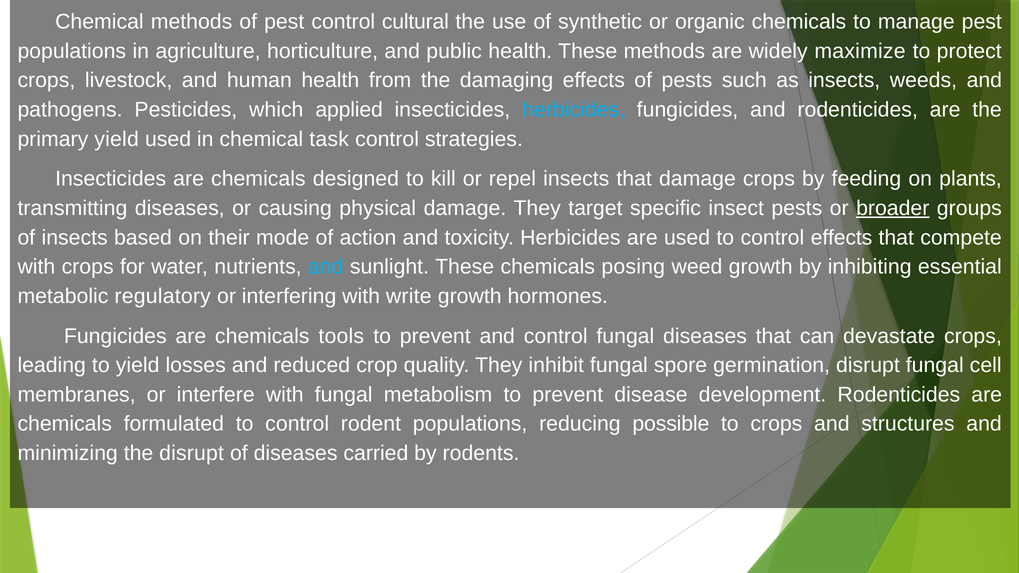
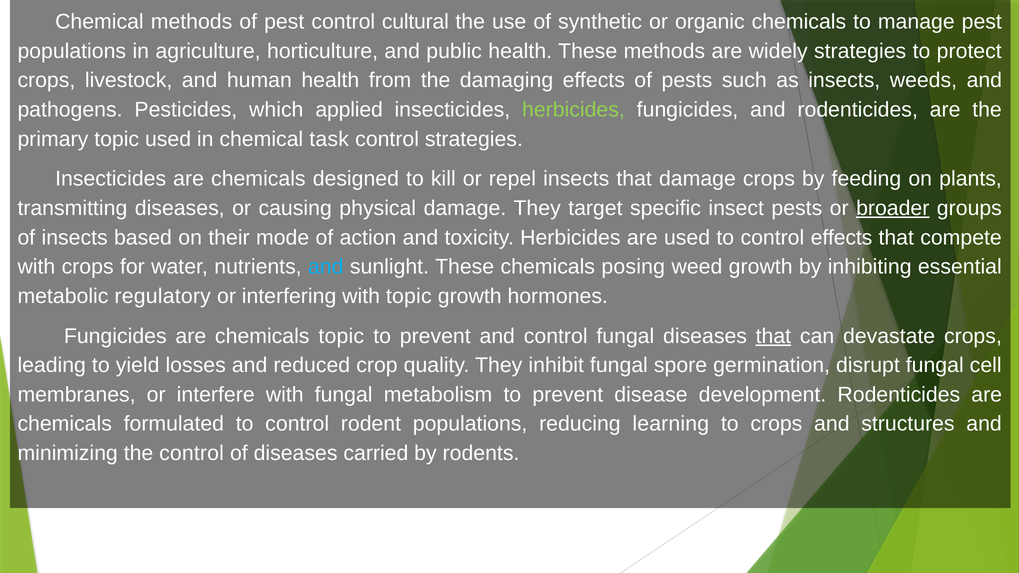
widely maximize: maximize -> strategies
herbicides at (573, 110) colour: light blue -> light green
primary yield: yield -> topic
with write: write -> topic
chemicals tools: tools -> topic
that at (773, 336) underline: none -> present
possible: possible -> learning
the disrupt: disrupt -> control
